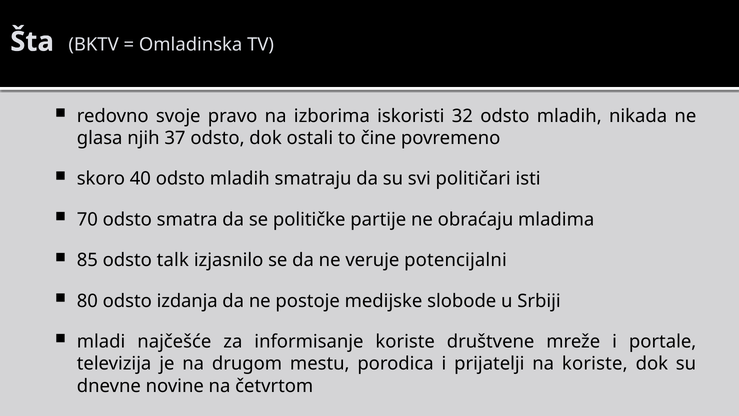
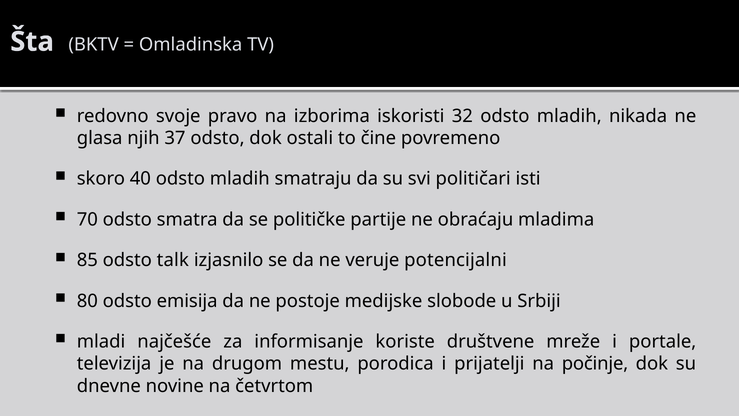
izdanja: izdanja -> emisija
na koriste: koriste -> počinje
